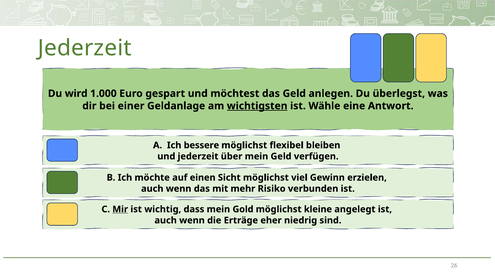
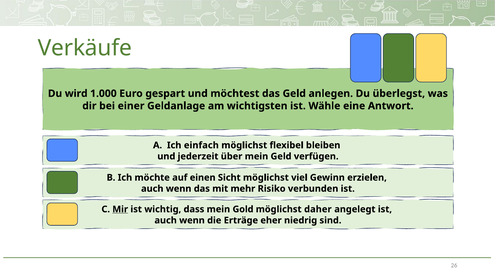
Jederzeit at (85, 48): Jederzeit -> Verkäufe
wichtigsten underline: present -> none
bessere: bessere -> einfach
kleine: kleine -> daher
